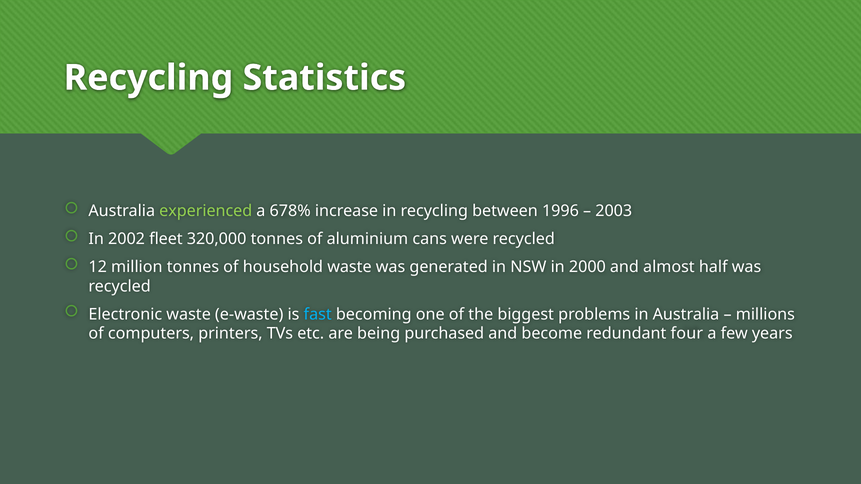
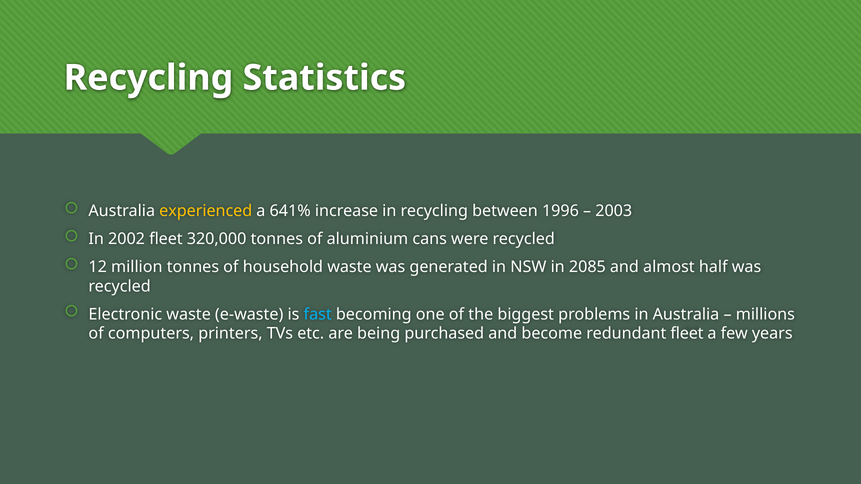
experienced colour: light green -> yellow
678%: 678% -> 641%
2000: 2000 -> 2085
redundant four: four -> fleet
